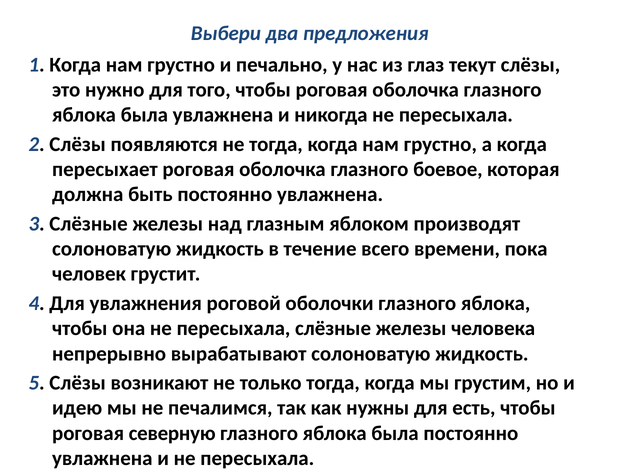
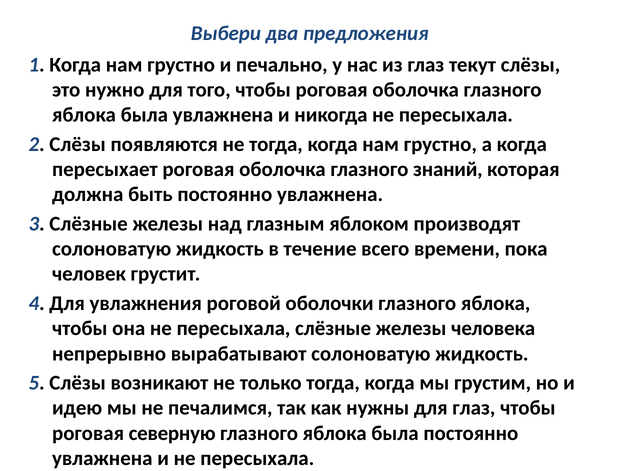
боевое: боевое -> знаний
для есть: есть -> глаз
